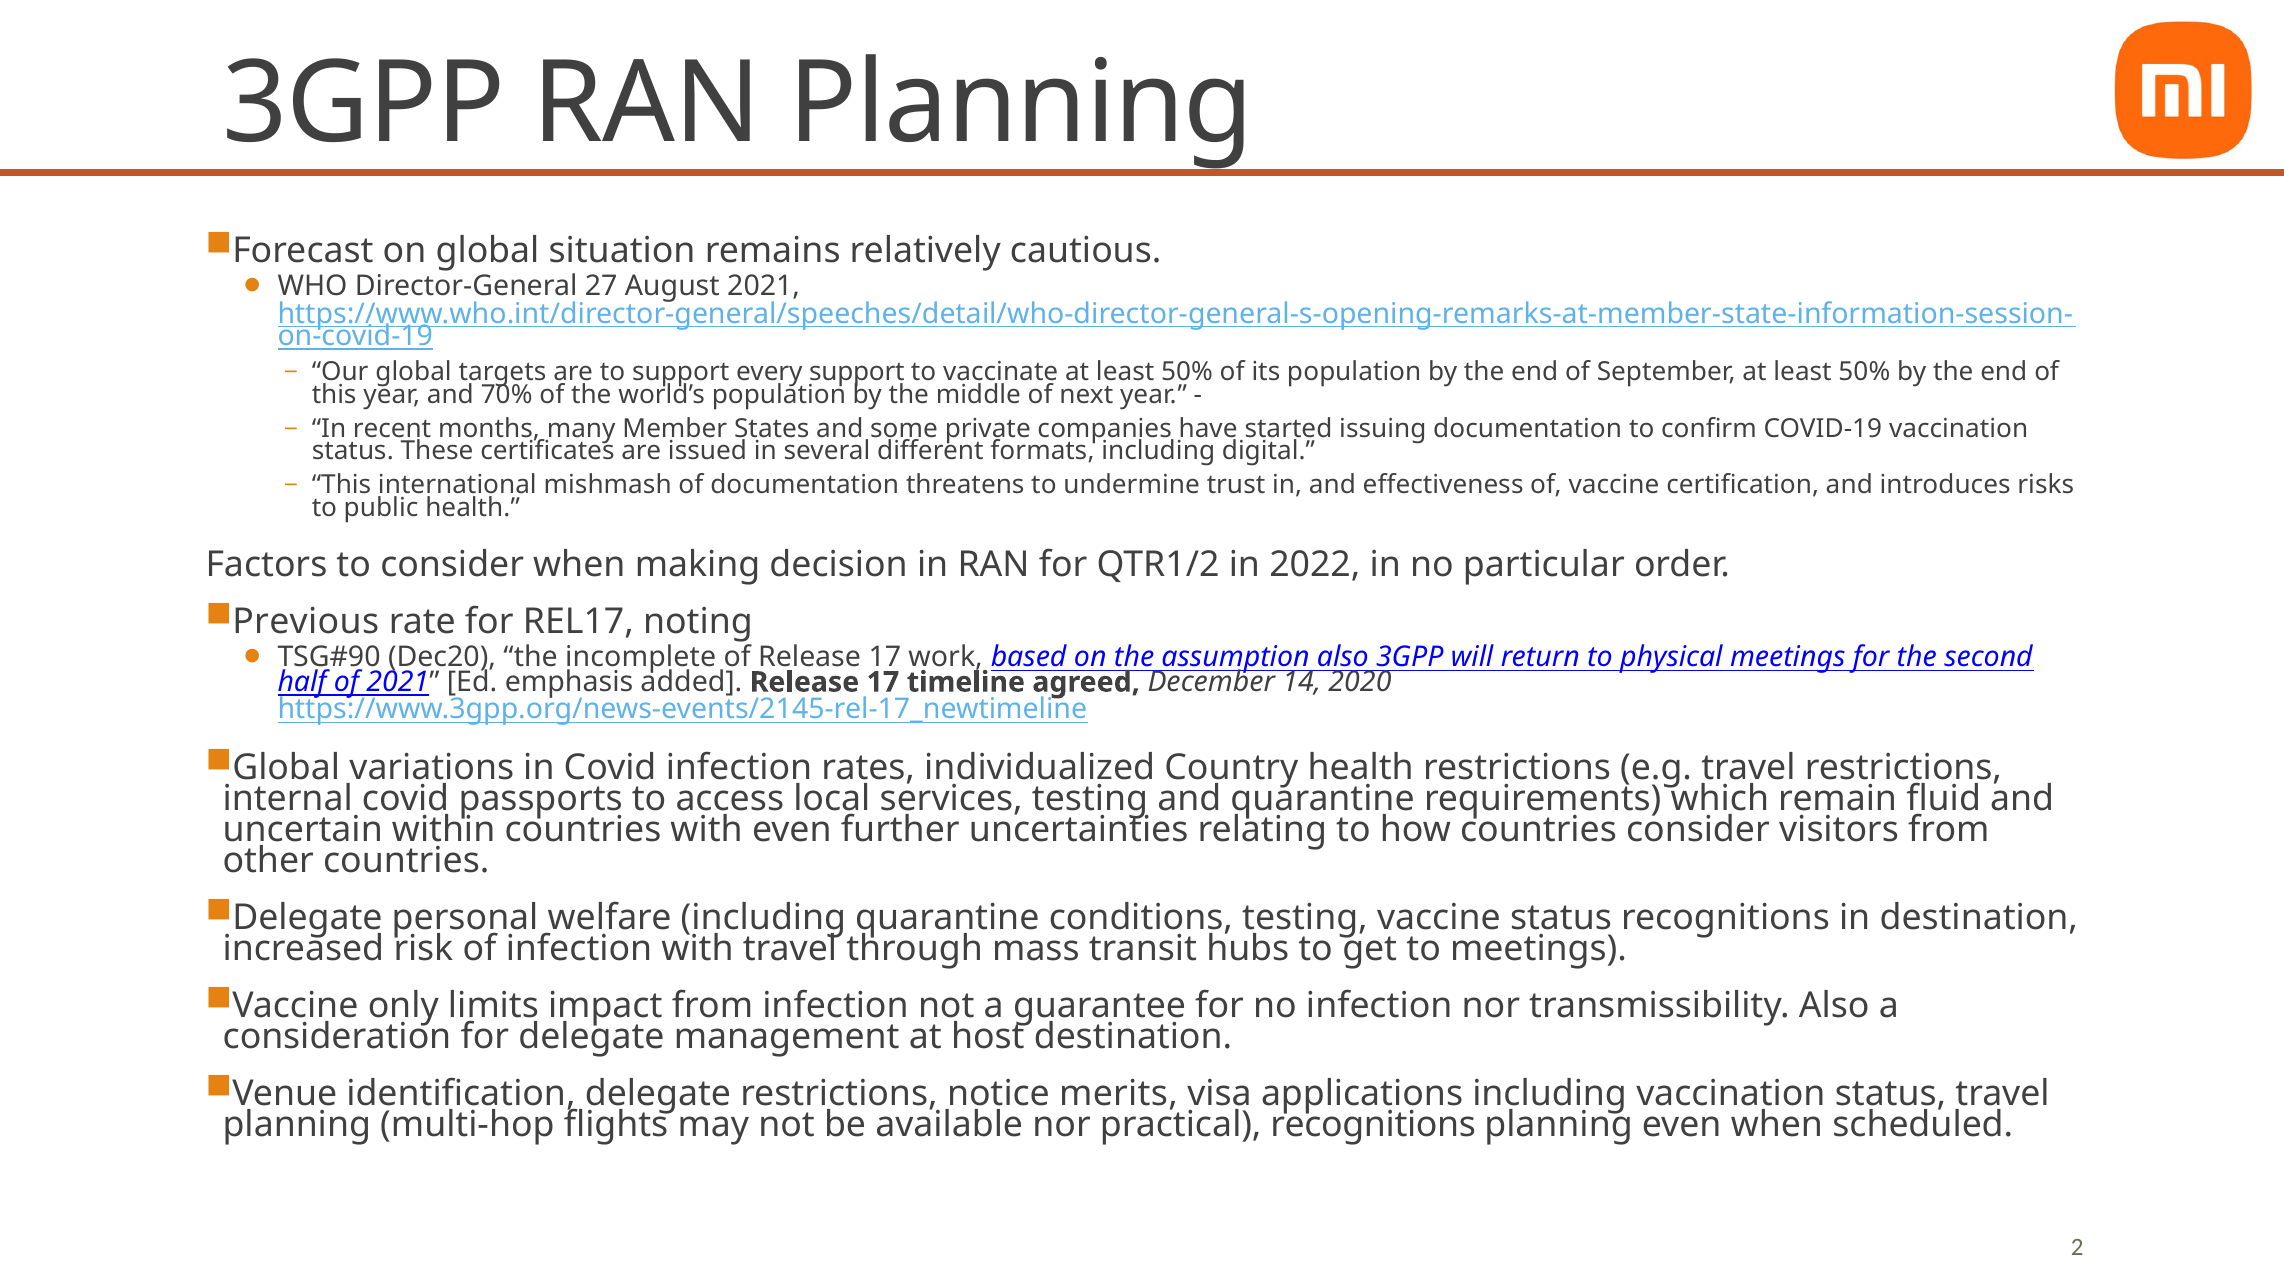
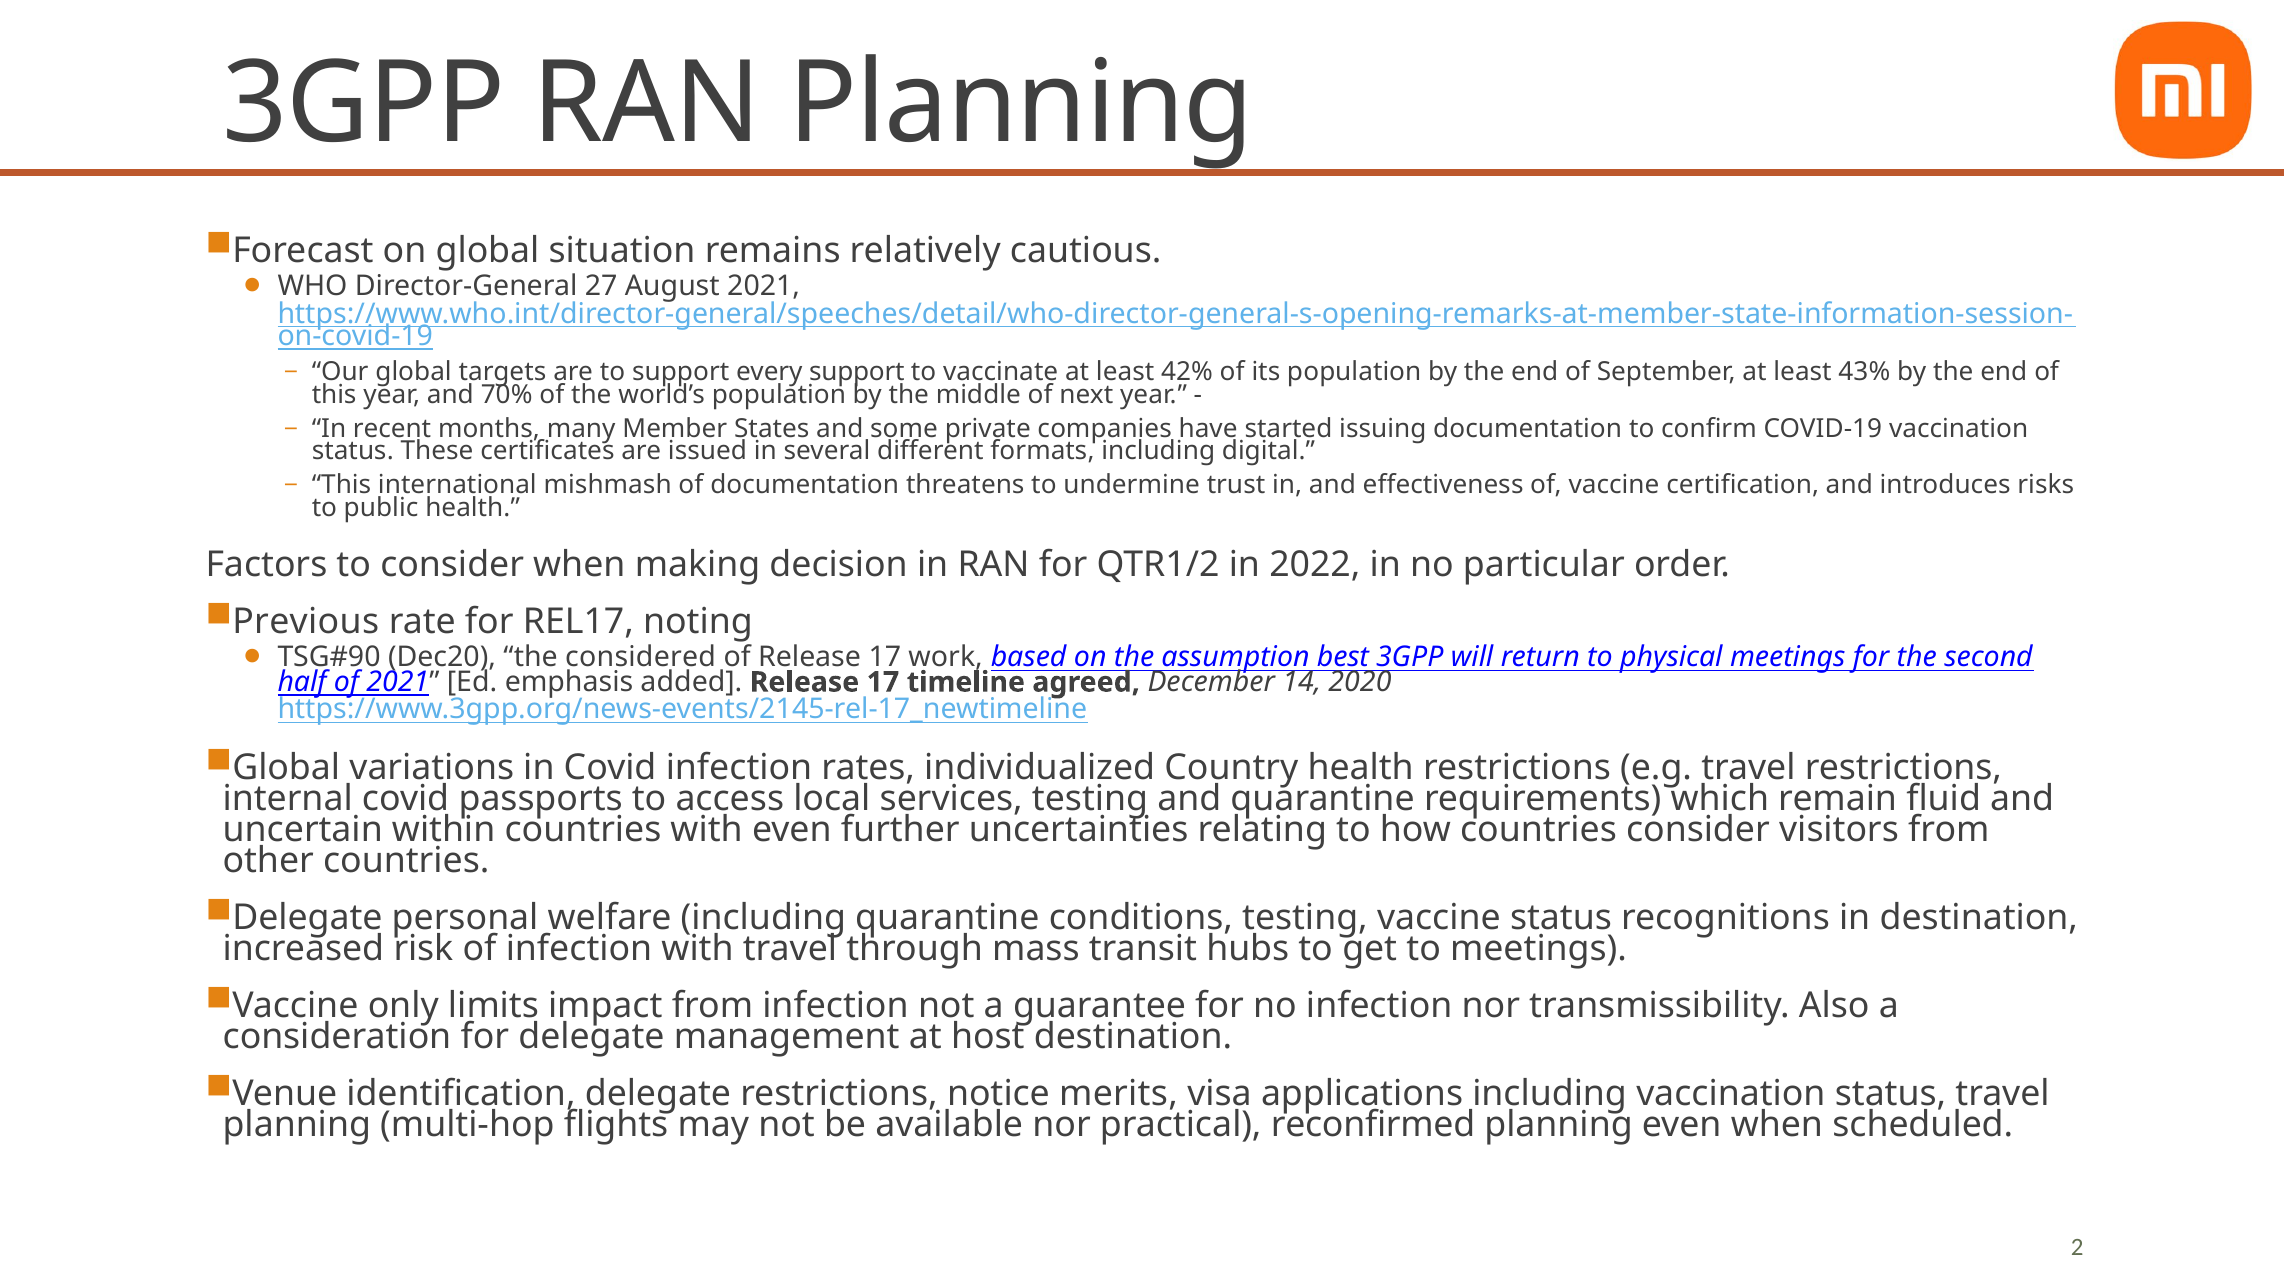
vaccinate at least 50%: 50% -> 42%
September at least 50%: 50% -> 43%
incomplete: incomplete -> considered
assumption also: also -> best
practical recognitions: recognitions -> reconfirmed
